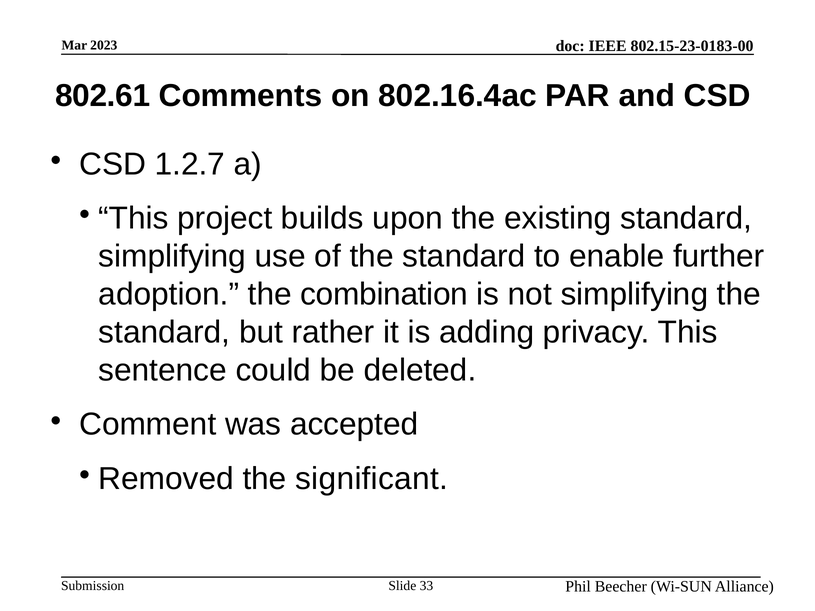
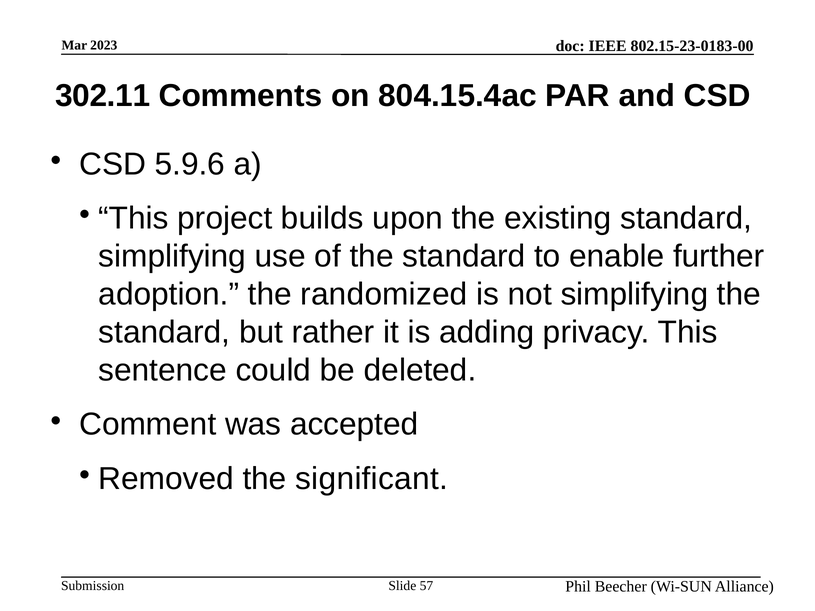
802.61: 802.61 -> 302.11
802.16.4ac: 802.16.4ac -> 804.15.4ac
1.2.7: 1.2.7 -> 5.9.6
combination: combination -> randomized
33: 33 -> 57
